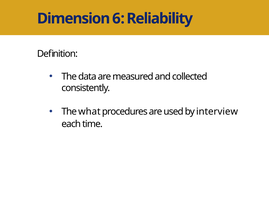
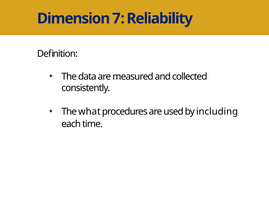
6: 6 -> 7
interview: interview -> including
